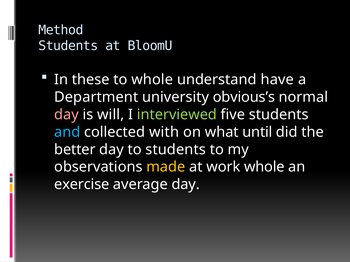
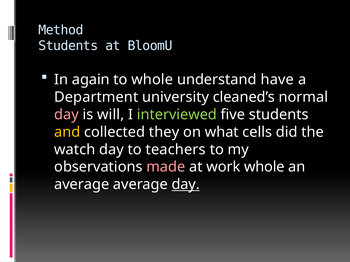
these: these -> again
obvious’s: obvious’s -> cleaned’s
and colour: light blue -> yellow
with: with -> they
until: until -> cells
better: better -> watch
to students: students -> teachers
made colour: yellow -> pink
exercise at (82, 185): exercise -> average
day at (186, 185) underline: none -> present
